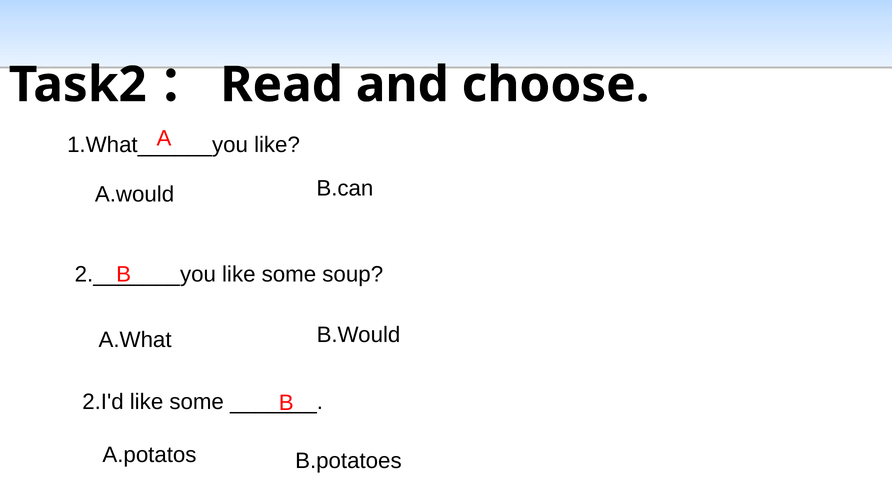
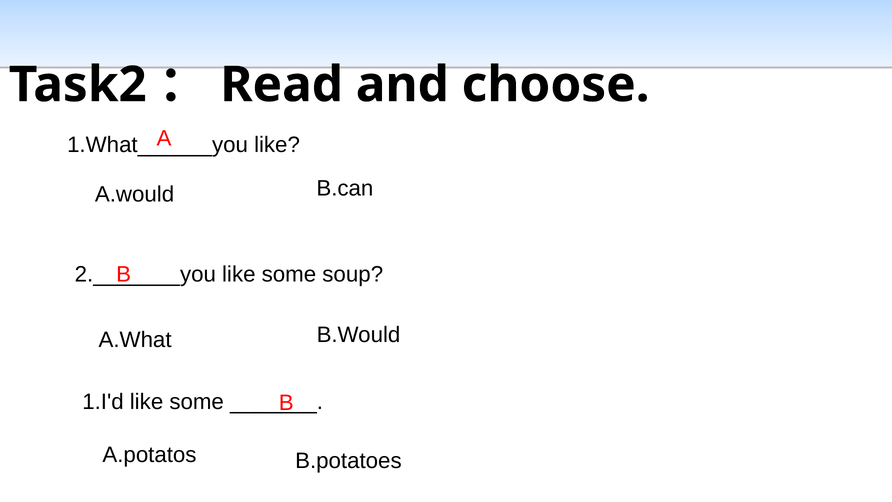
2.I'd: 2.I'd -> 1.I'd
